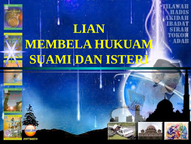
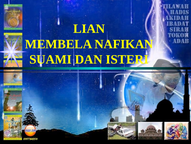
HUKUAM: HUKUAM -> NAFIKAN
